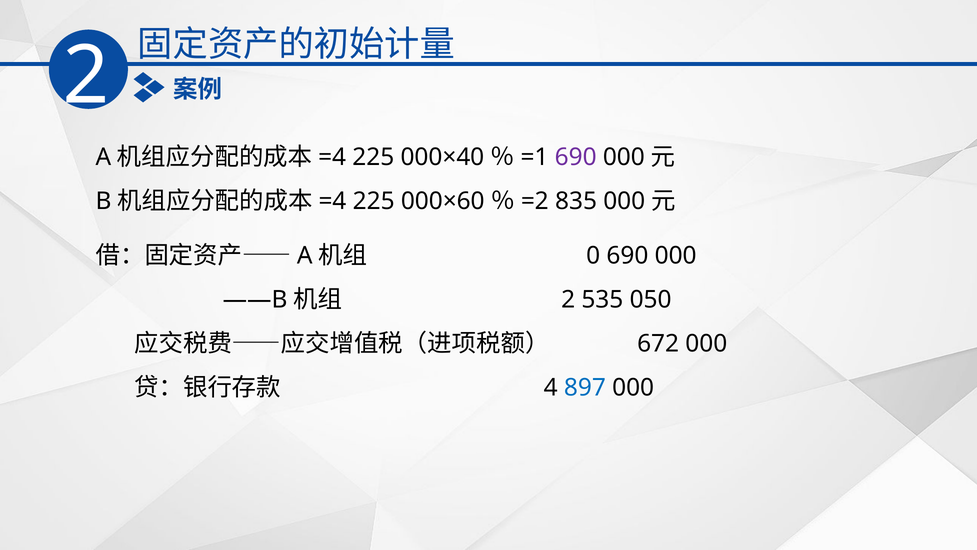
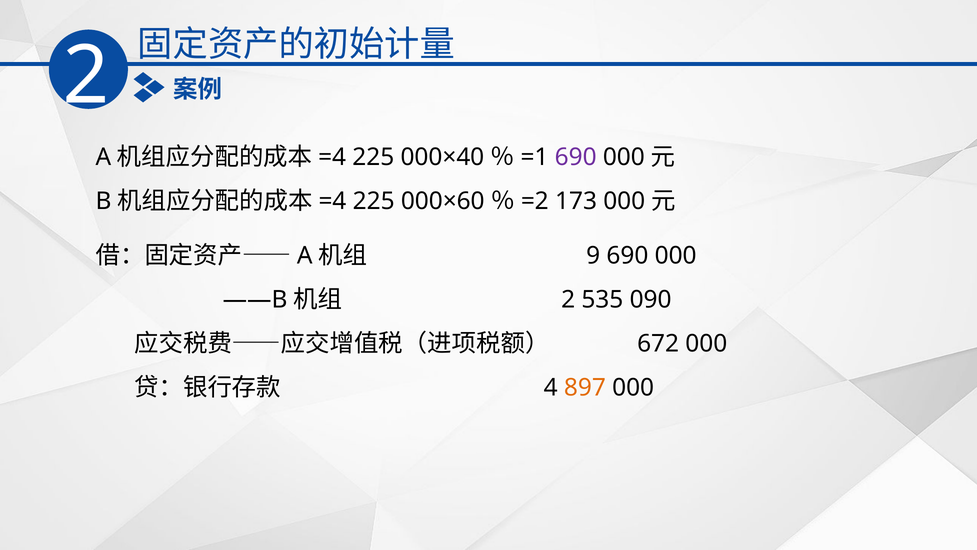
835: 835 -> 173
0: 0 -> 9
050: 050 -> 090
897 colour: blue -> orange
